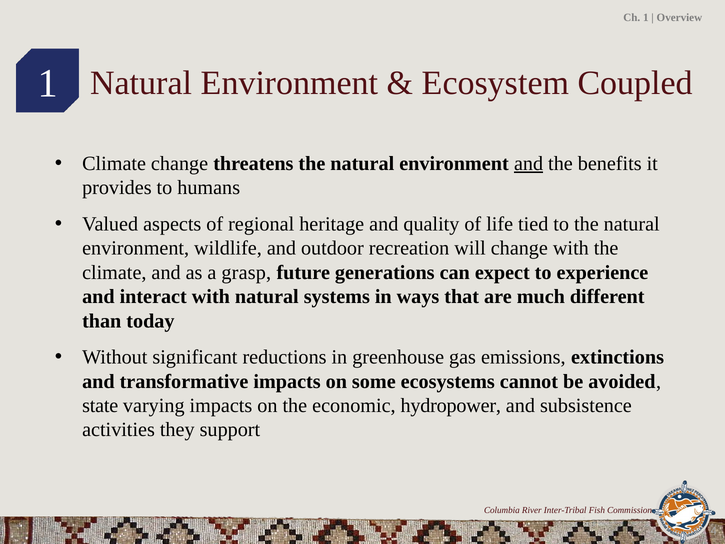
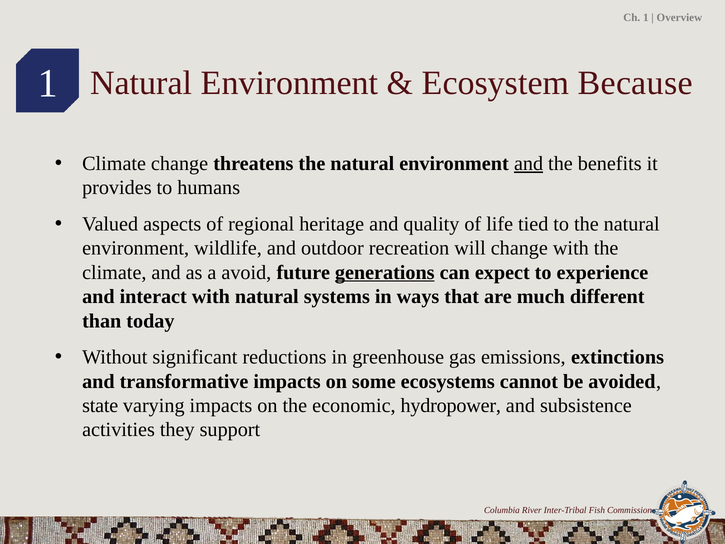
Coupled: Coupled -> Because
grasp: grasp -> avoid
generations underline: none -> present
